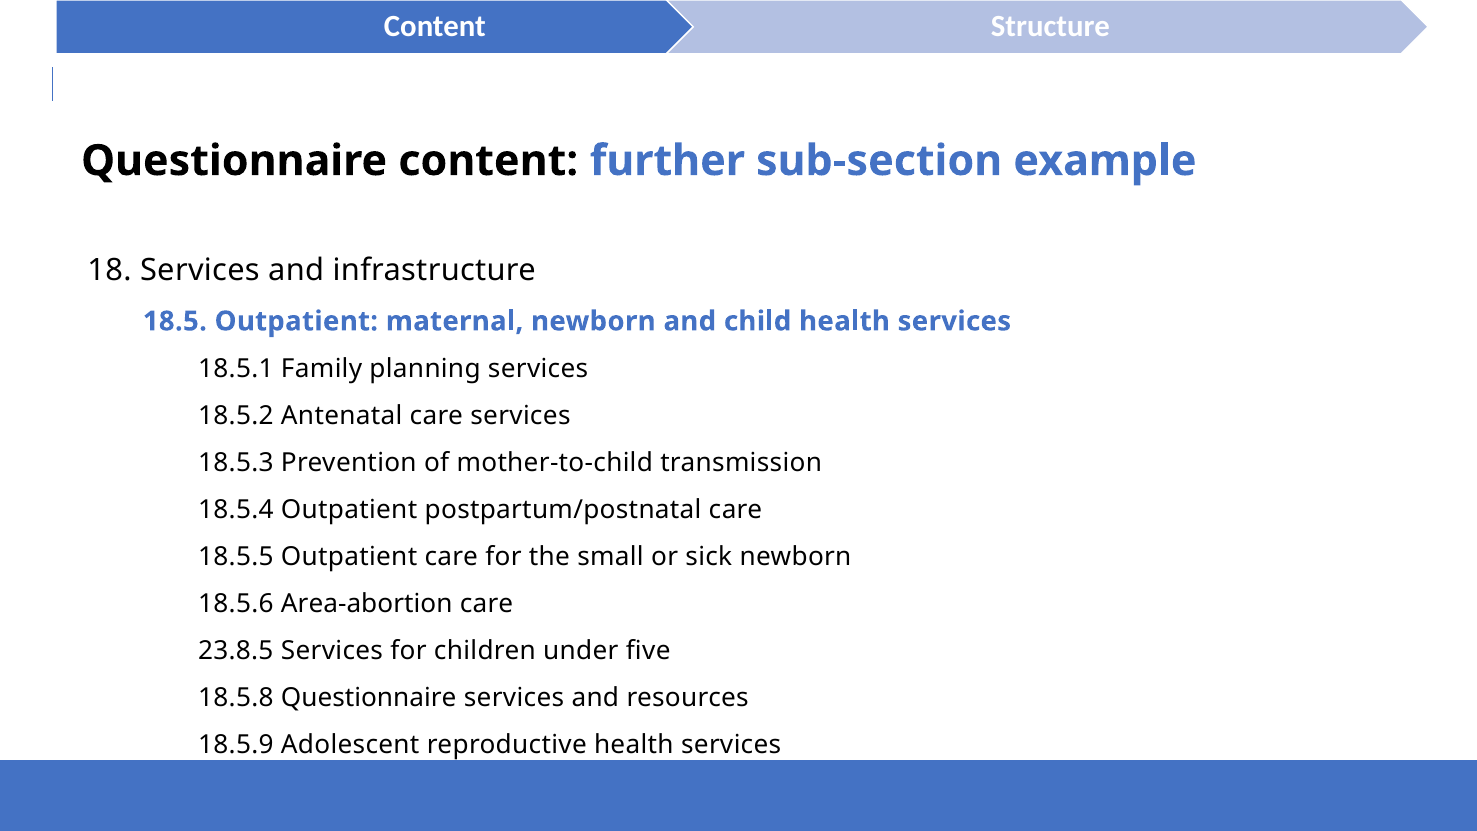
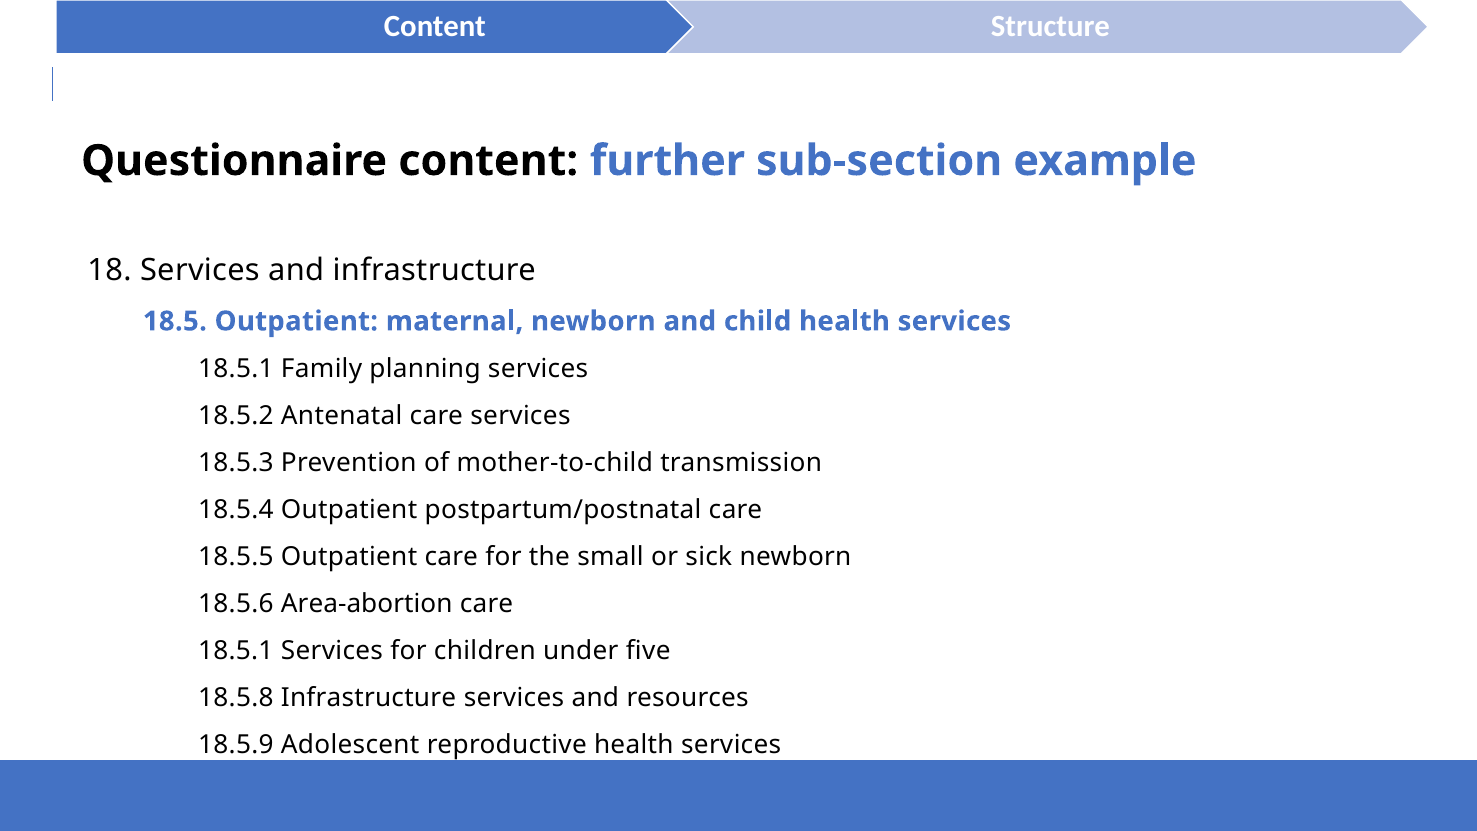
23.8.5 at (236, 651): 23.8.5 -> 18.5.1
18.5.8 Questionnaire: Questionnaire -> Infrastructure
